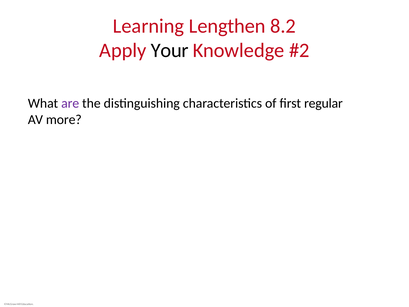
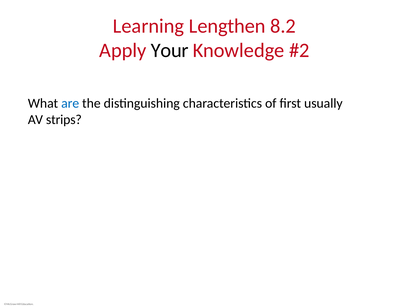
are colour: purple -> blue
regular: regular -> usually
more: more -> strips
